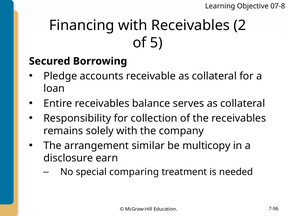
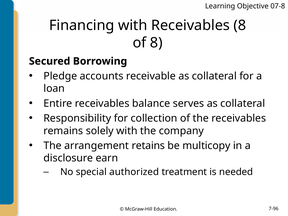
Receivables 2: 2 -> 8
of 5: 5 -> 8
similar: similar -> retains
comparing: comparing -> authorized
